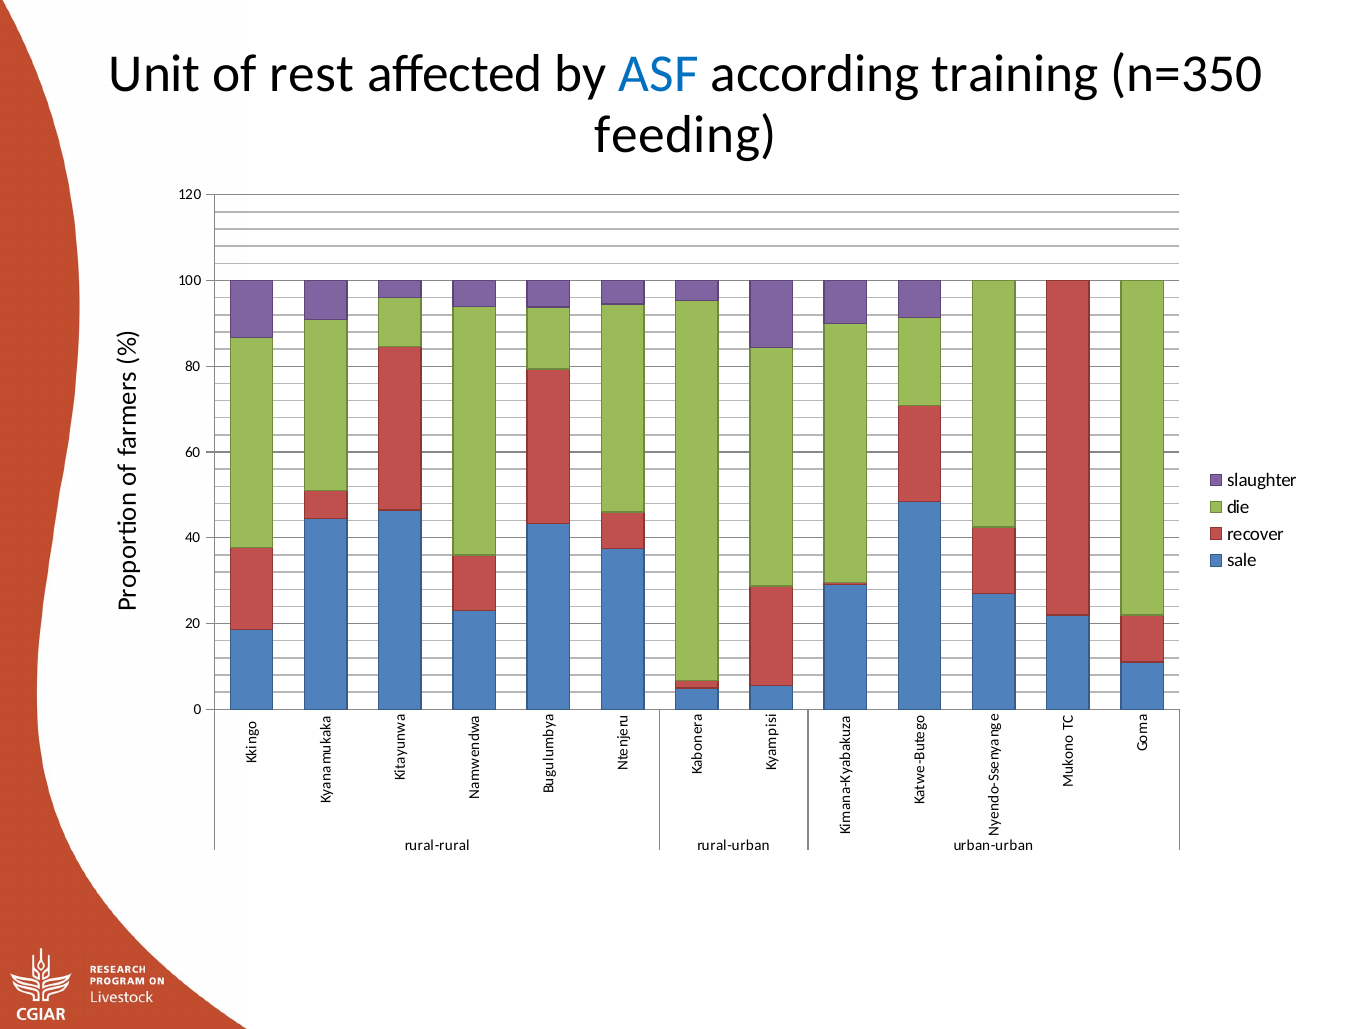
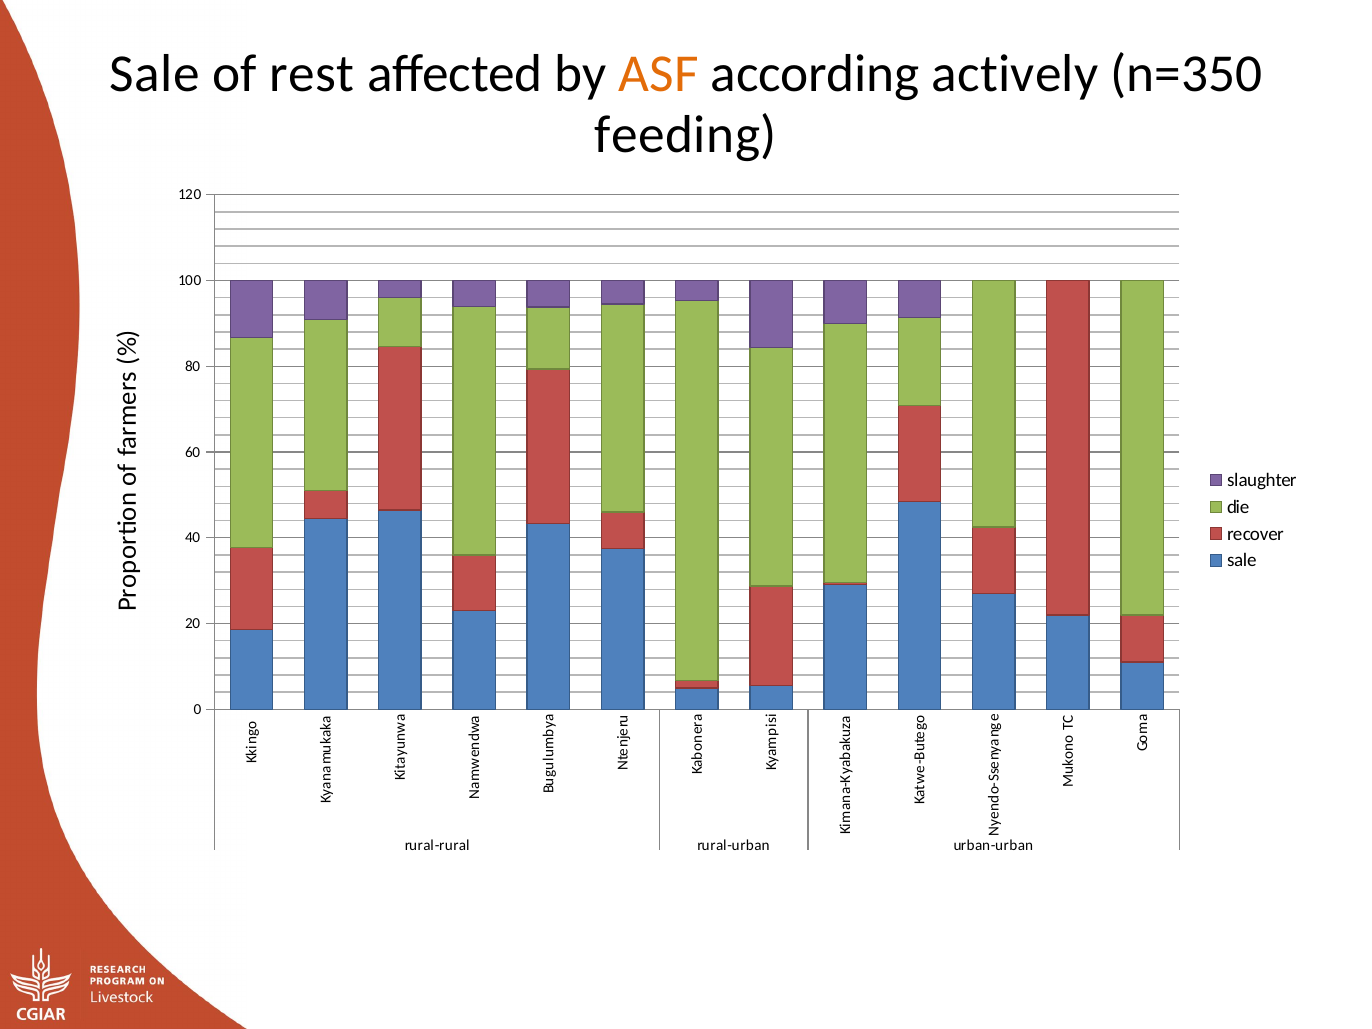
Unit at (155, 74): Unit -> Sale
ASF colour: blue -> orange
training: training -> actively
